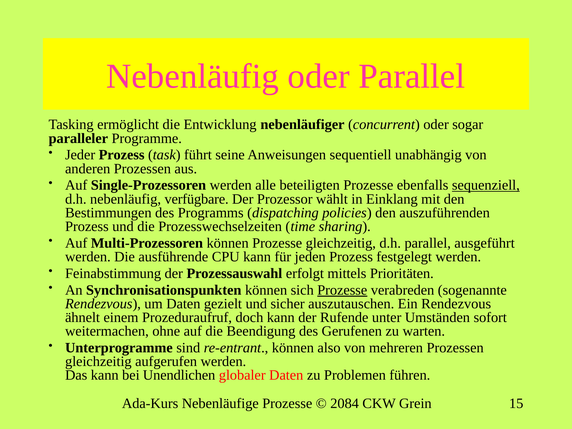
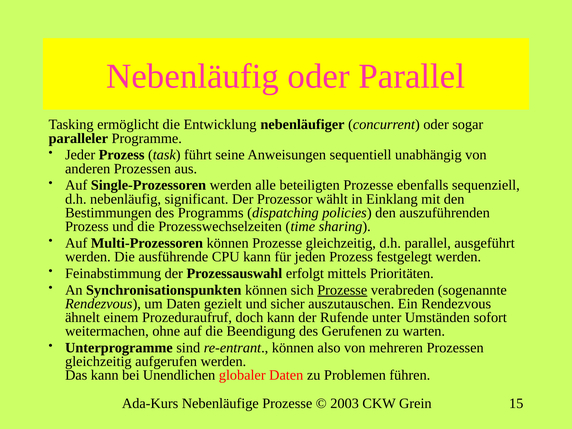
sequenziell underline: present -> none
verfügbare: verfügbare -> significant
2084: 2084 -> 2003
